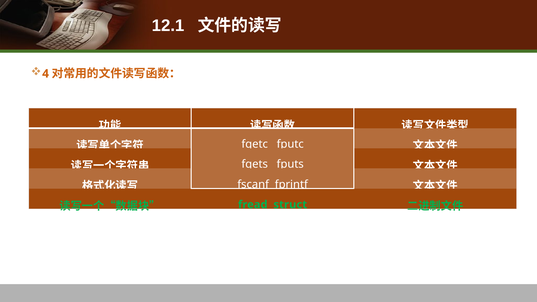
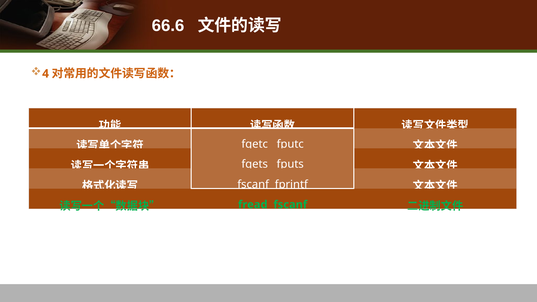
12.1: 12.1 -> 66.6
fread struct: struct -> fscanf
